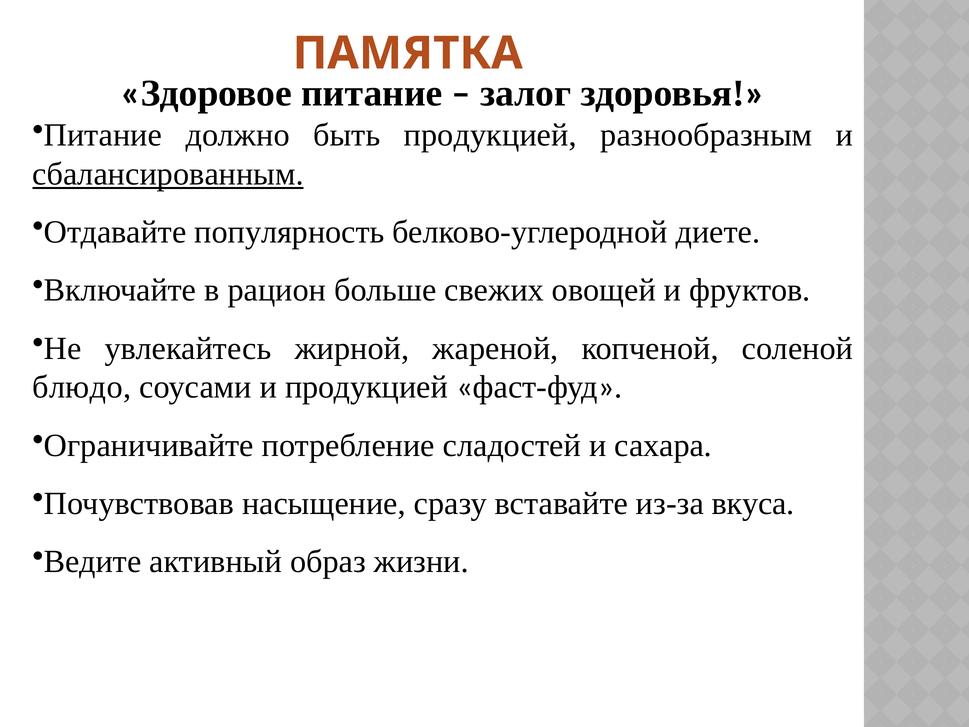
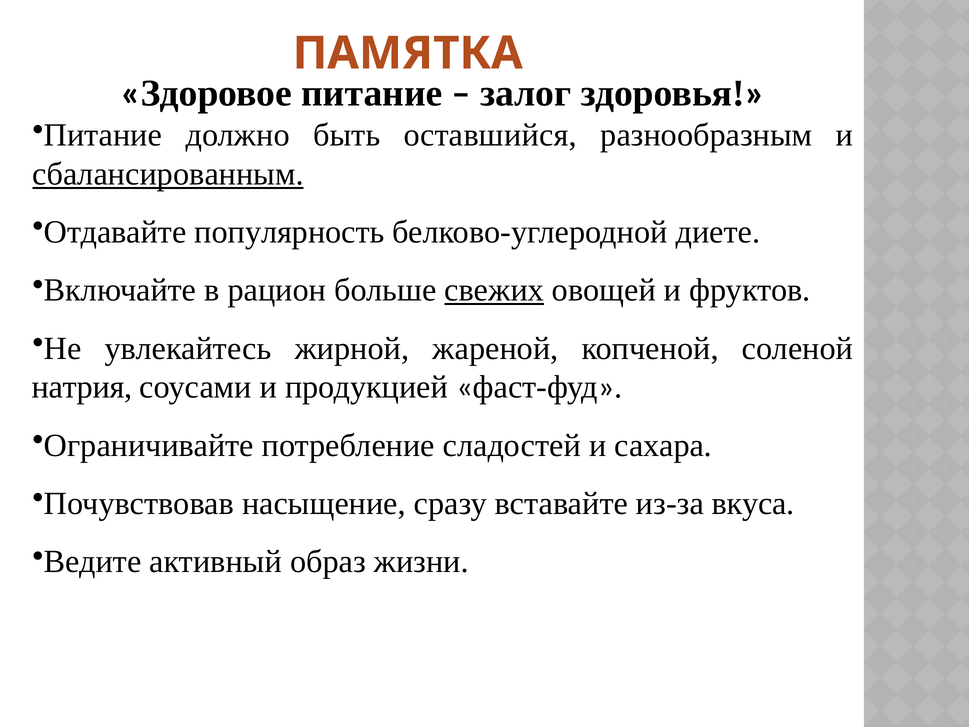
быть продукцией: продукцией -> оставшийся
свежих underline: none -> present
блюдо: блюдо -> натрия
